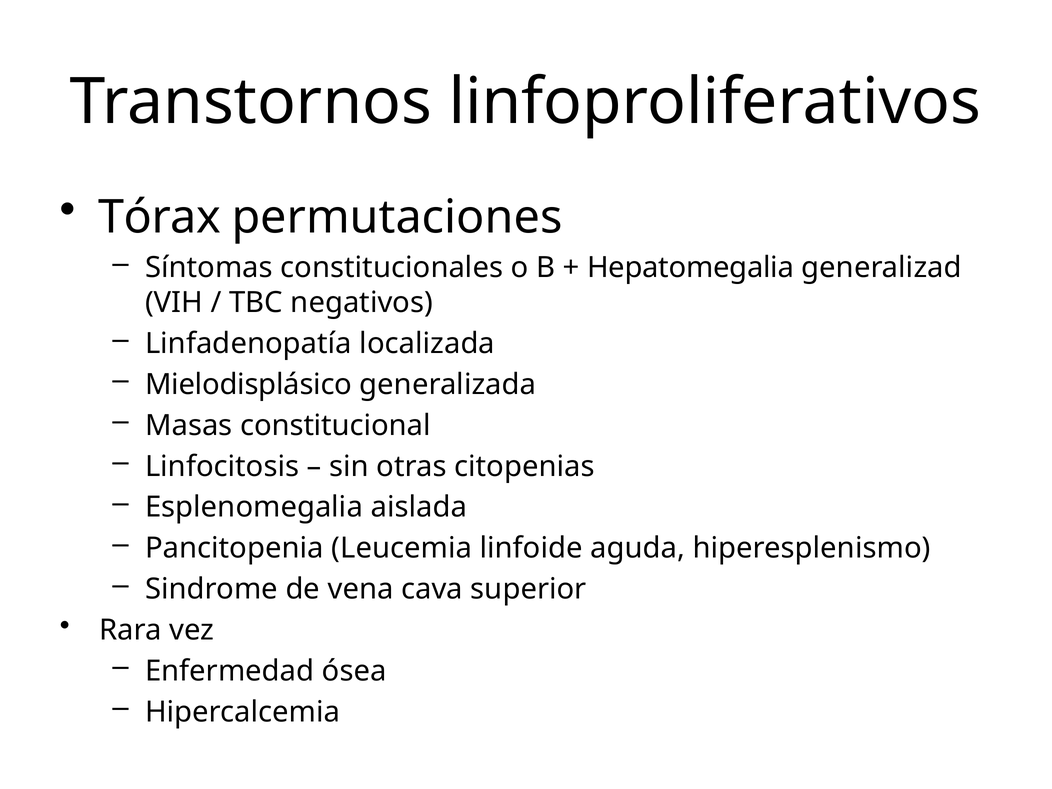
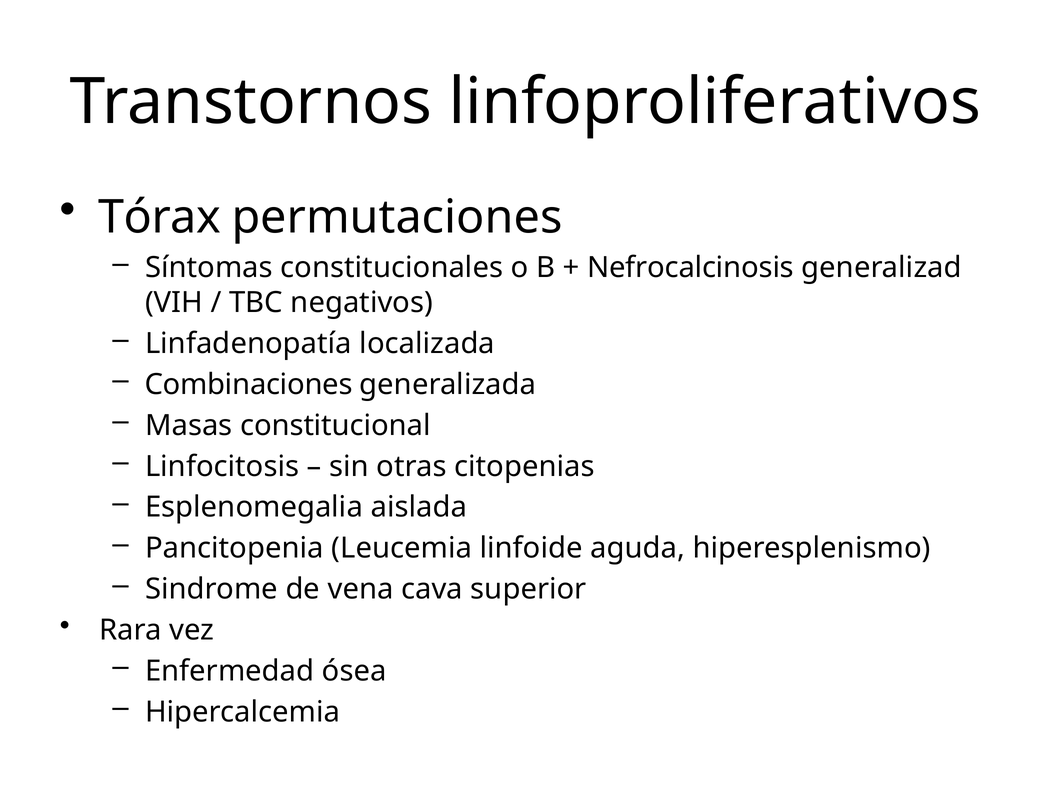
Hepatomegalia: Hepatomegalia -> Nefrocalcinosis
Mielodisplásico: Mielodisplásico -> Combinaciones
